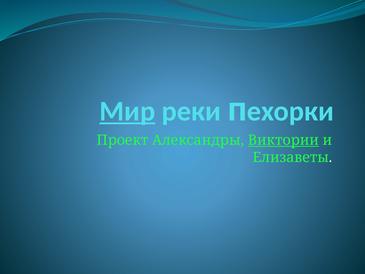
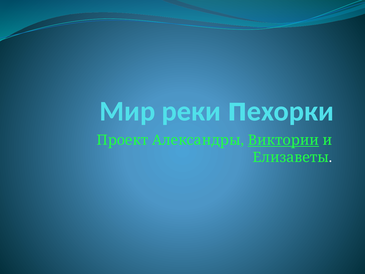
Мир underline: present -> none
